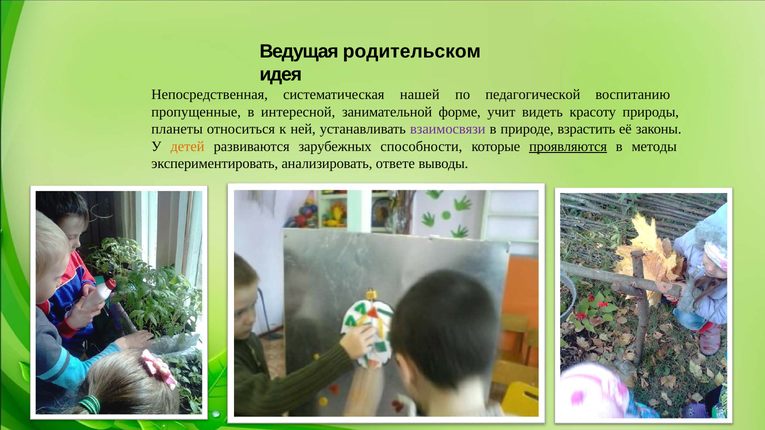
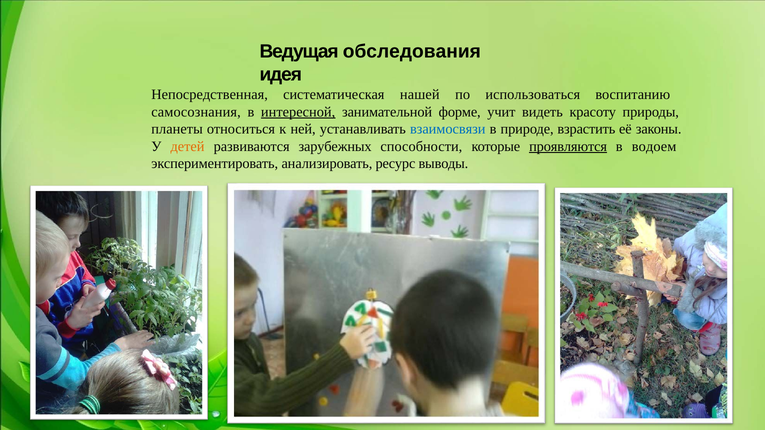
родительском: родительском -> обследования
педагогической: педагогической -> использоваться
пропущенные: пропущенные -> самосознания
интересной underline: none -> present
взаимосвязи colour: purple -> blue
методы: методы -> водоем
ответе: ответе -> ресурс
